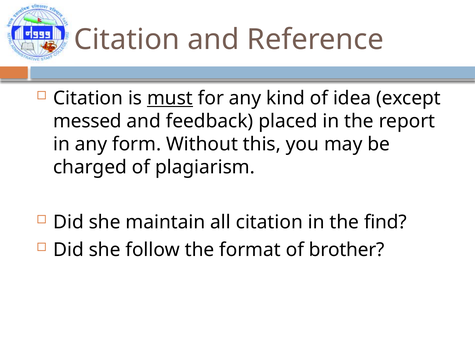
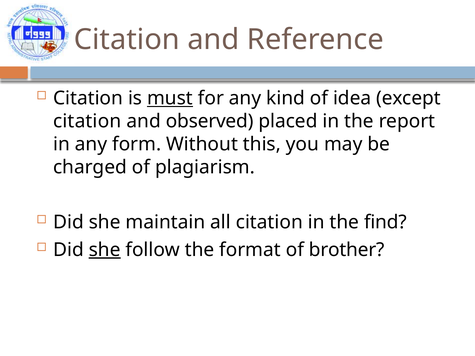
messed at (87, 121): messed -> citation
feedback: feedback -> observed
she at (105, 250) underline: none -> present
